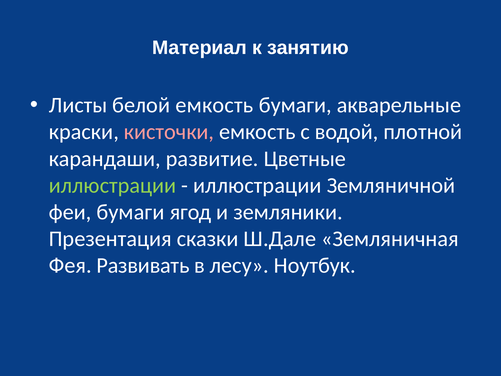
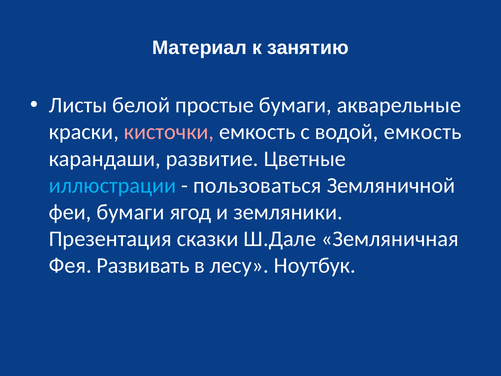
белой емкость: емкость -> простые
водой плотной: плотной -> емкость
иллюстрации at (113, 185) colour: light green -> light blue
иллюстрации at (257, 185): иллюстрации -> пользоваться
